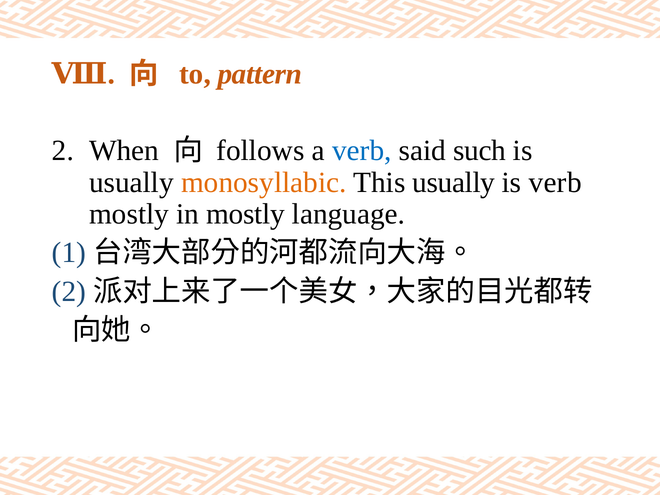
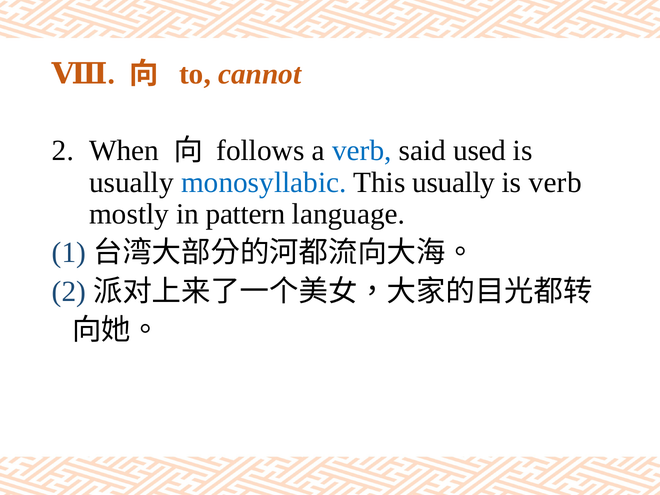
pattern: pattern -> cannot
such: such -> used
monosyllabic colour: orange -> blue
in mostly: mostly -> pattern
